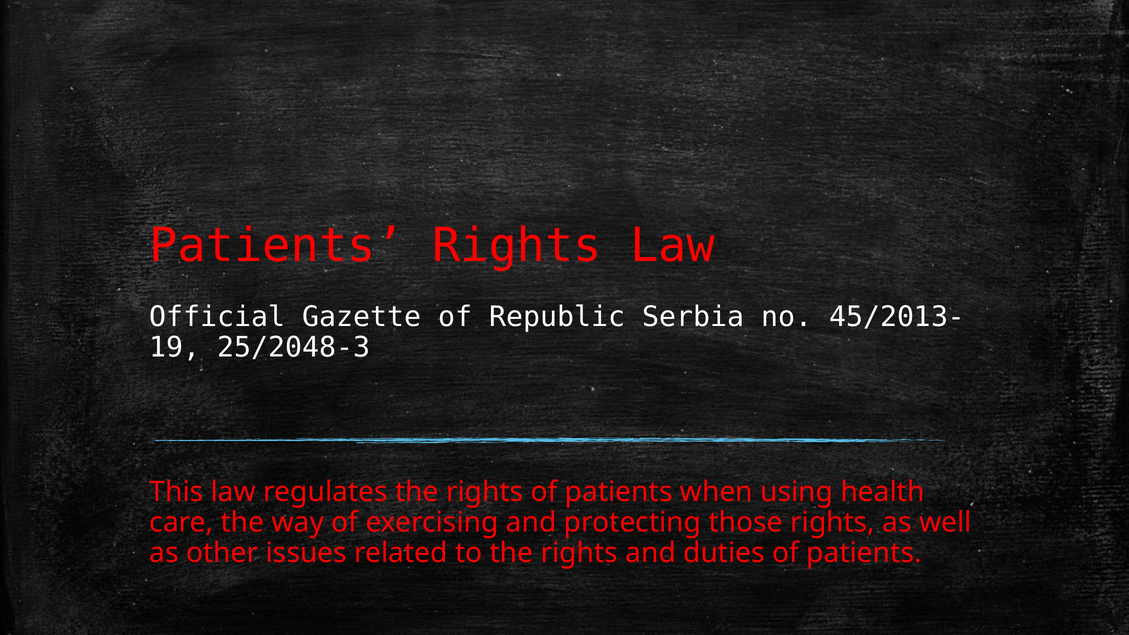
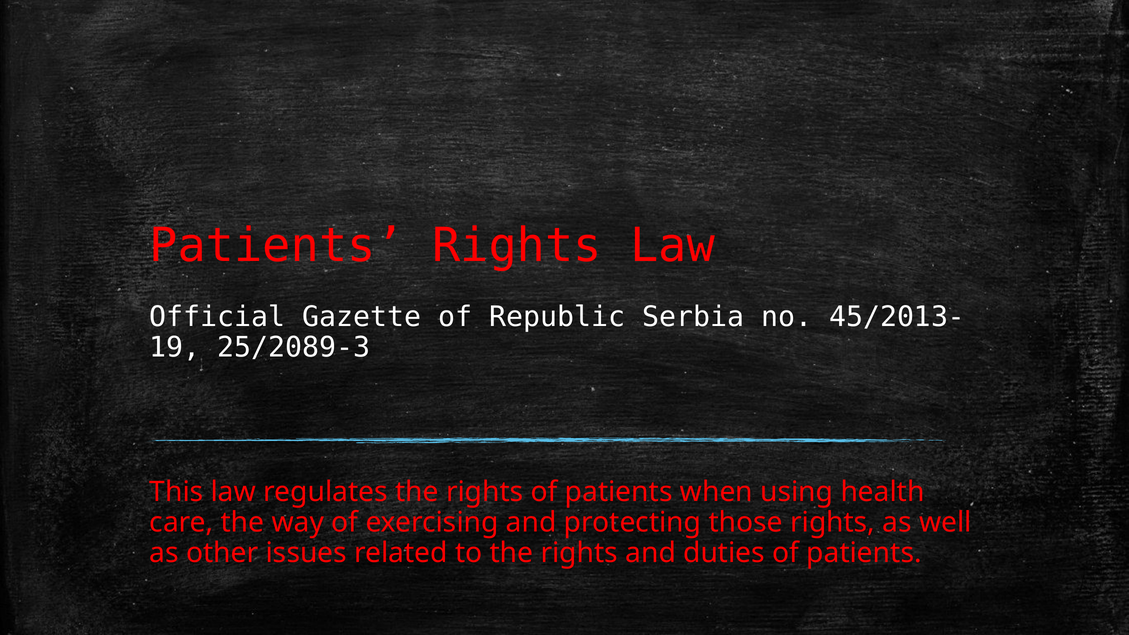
25/2048-3: 25/2048-3 -> 25/2089-3
